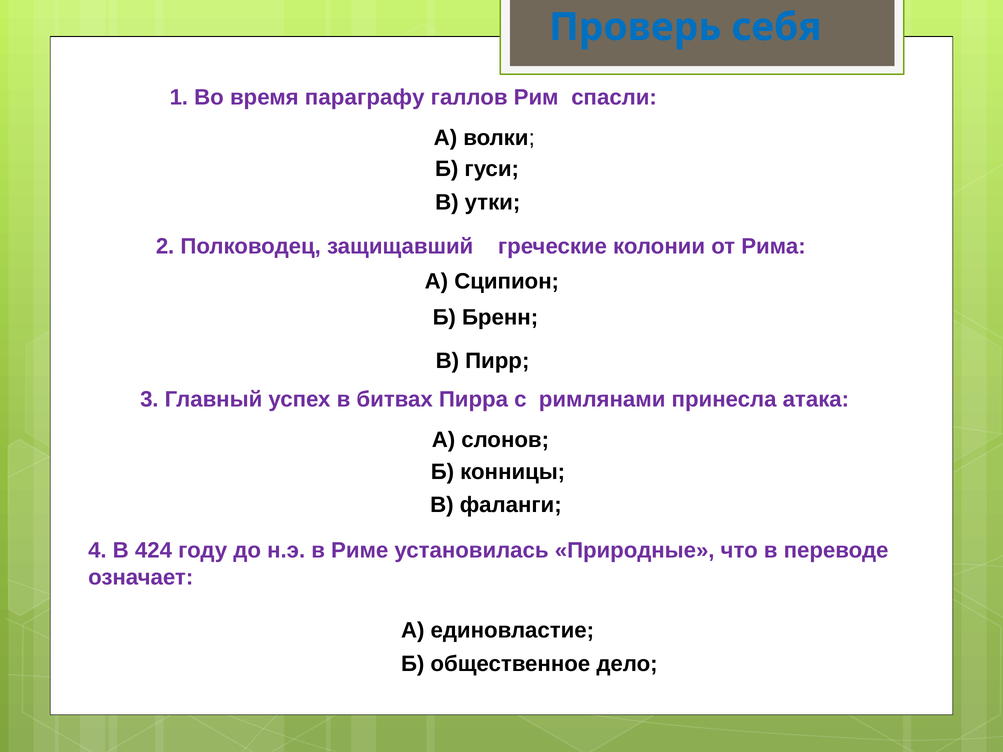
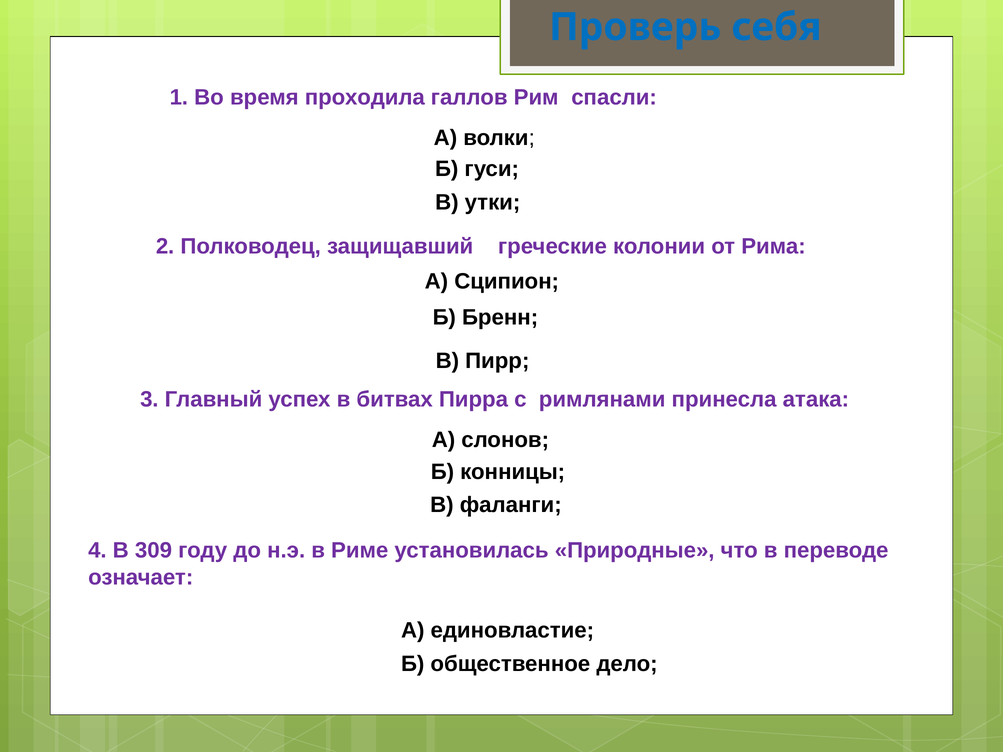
параграфу: параграфу -> проходила
424: 424 -> 309
